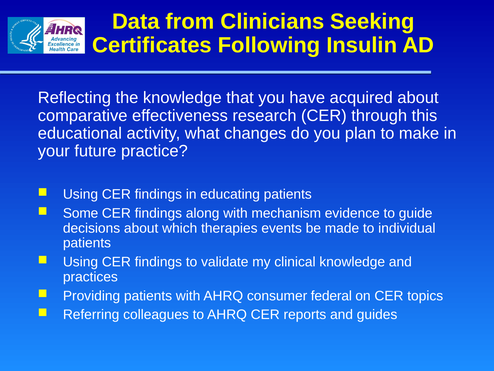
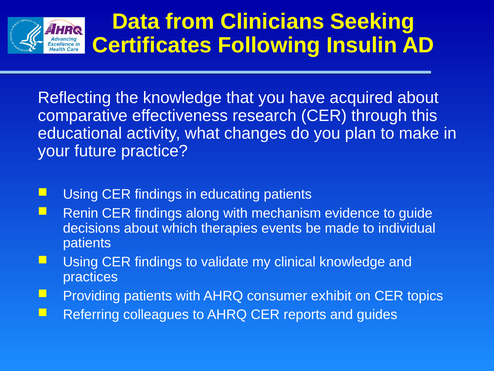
Some: Some -> Renin
federal: federal -> exhibit
